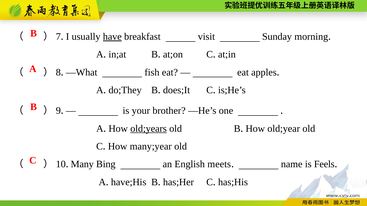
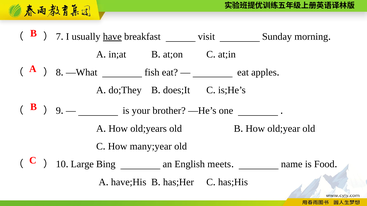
old;years underline: present -> none
Many: Many -> Large
Feels: Feels -> Food
